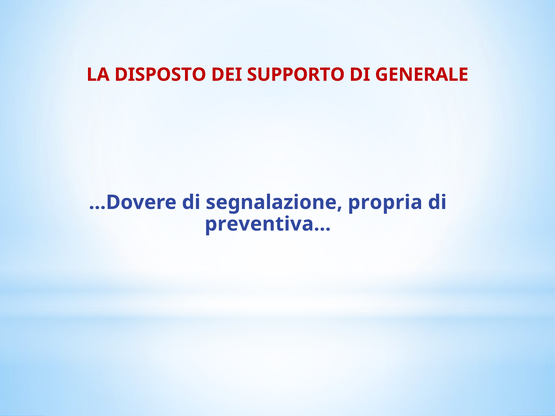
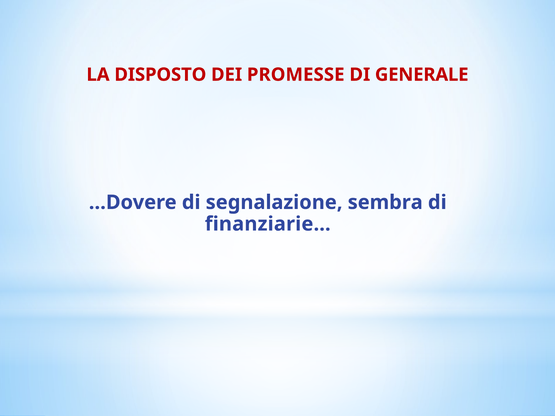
SUPPORTO: SUPPORTO -> PROMESSE
propria: propria -> sembra
preventiva…: preventiva… -> finanziarie…
